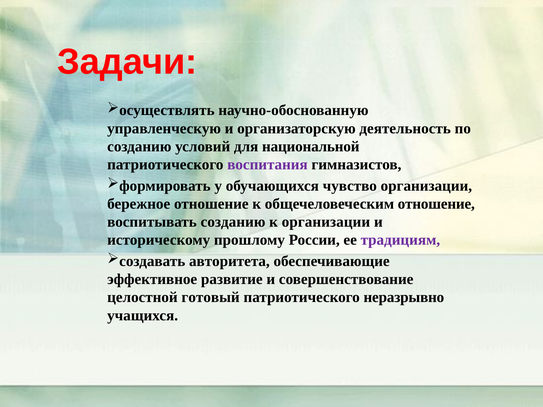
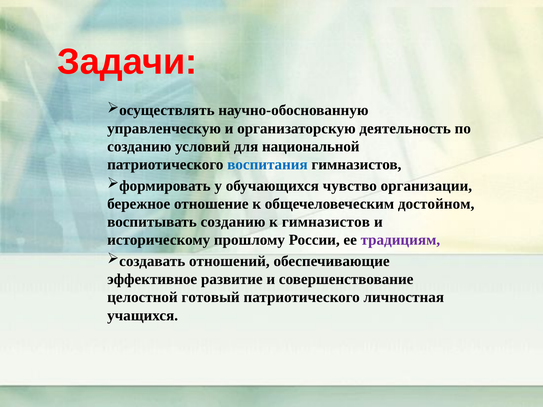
воспитания colour: purple -> blue
общечеловеческим отношение: отношение -> достойном
к организации: организации -> гимназистов
авторитета: авторитета -> отношений
неразрывно: неразрывно -> личностная
